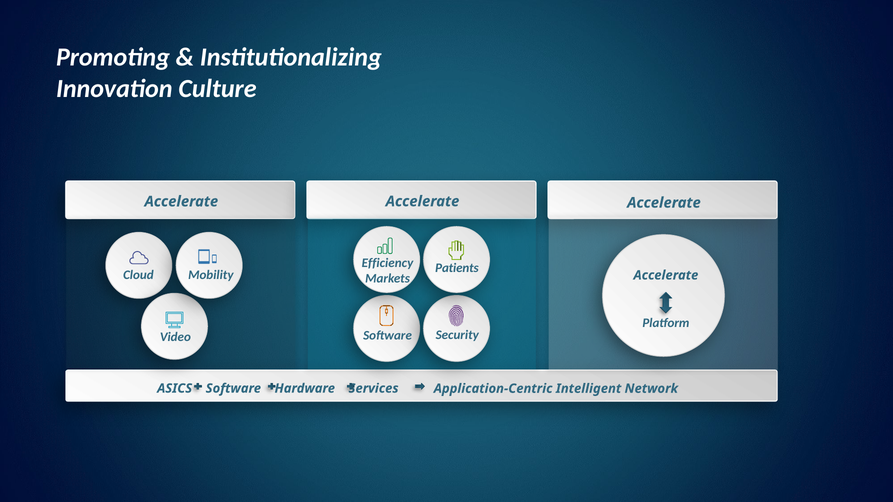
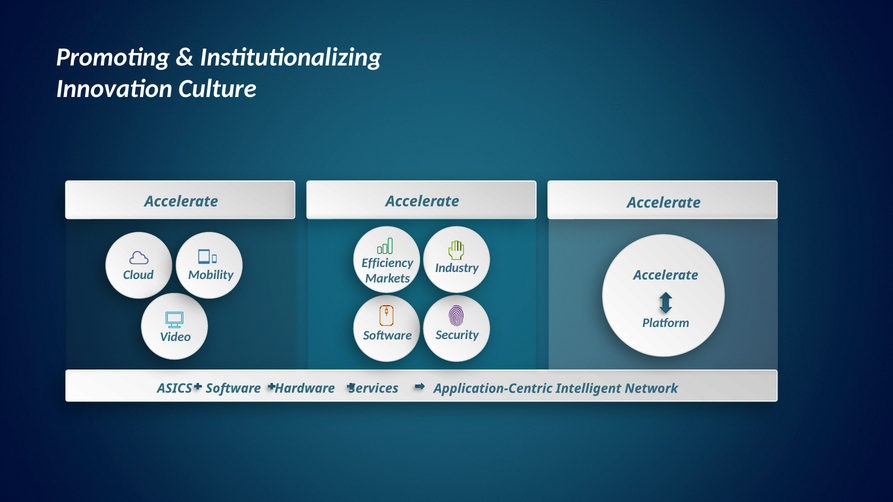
Patients: Patients -> Industry
